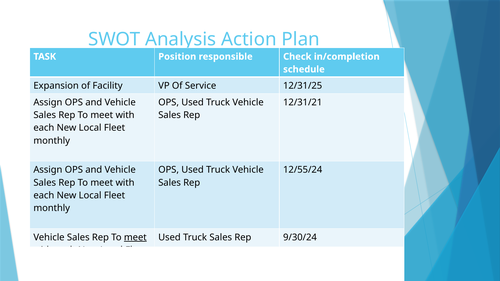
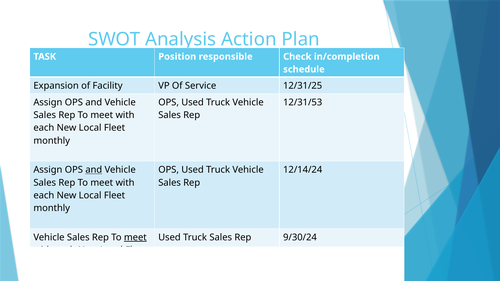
12/31/21: 12/31/21 -> 12/31/53
and at (94, 170) underline: none -> present
12/55/24: 12/55/24 -> 12/14/24
